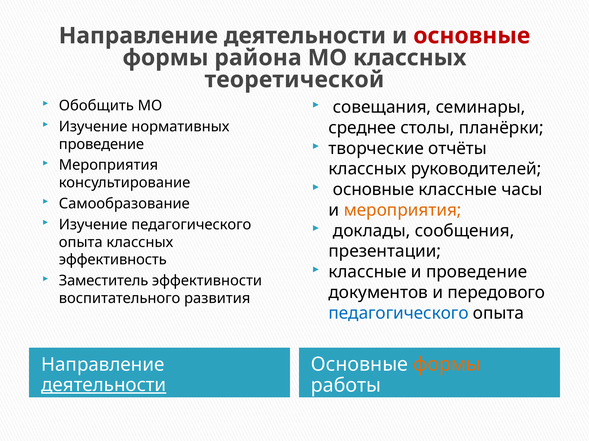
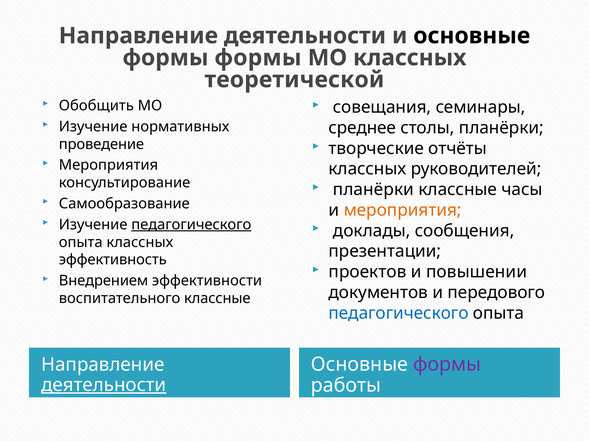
основные at (472, 36) colour: red -> black
формы района: района -> формы
основные at (374, 190): основные -> планёрки
педагогического at (191, 225) underline: none -> present
классные at (368, 272): классные -> проектов
и проведение: проведение -> повышении
Заместитель: Заместитель -> Внедрением
воспитательного развития: развития -> классные
формы at (447, 365) colour: orange -> purple
